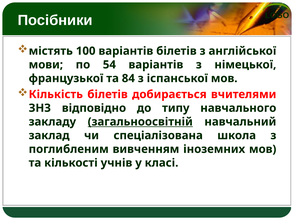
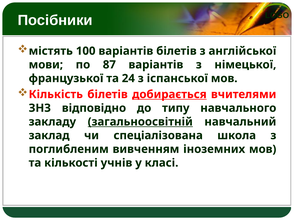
54: 54 -> 87
84: 84 -> 24
добирається underline: none -> present
